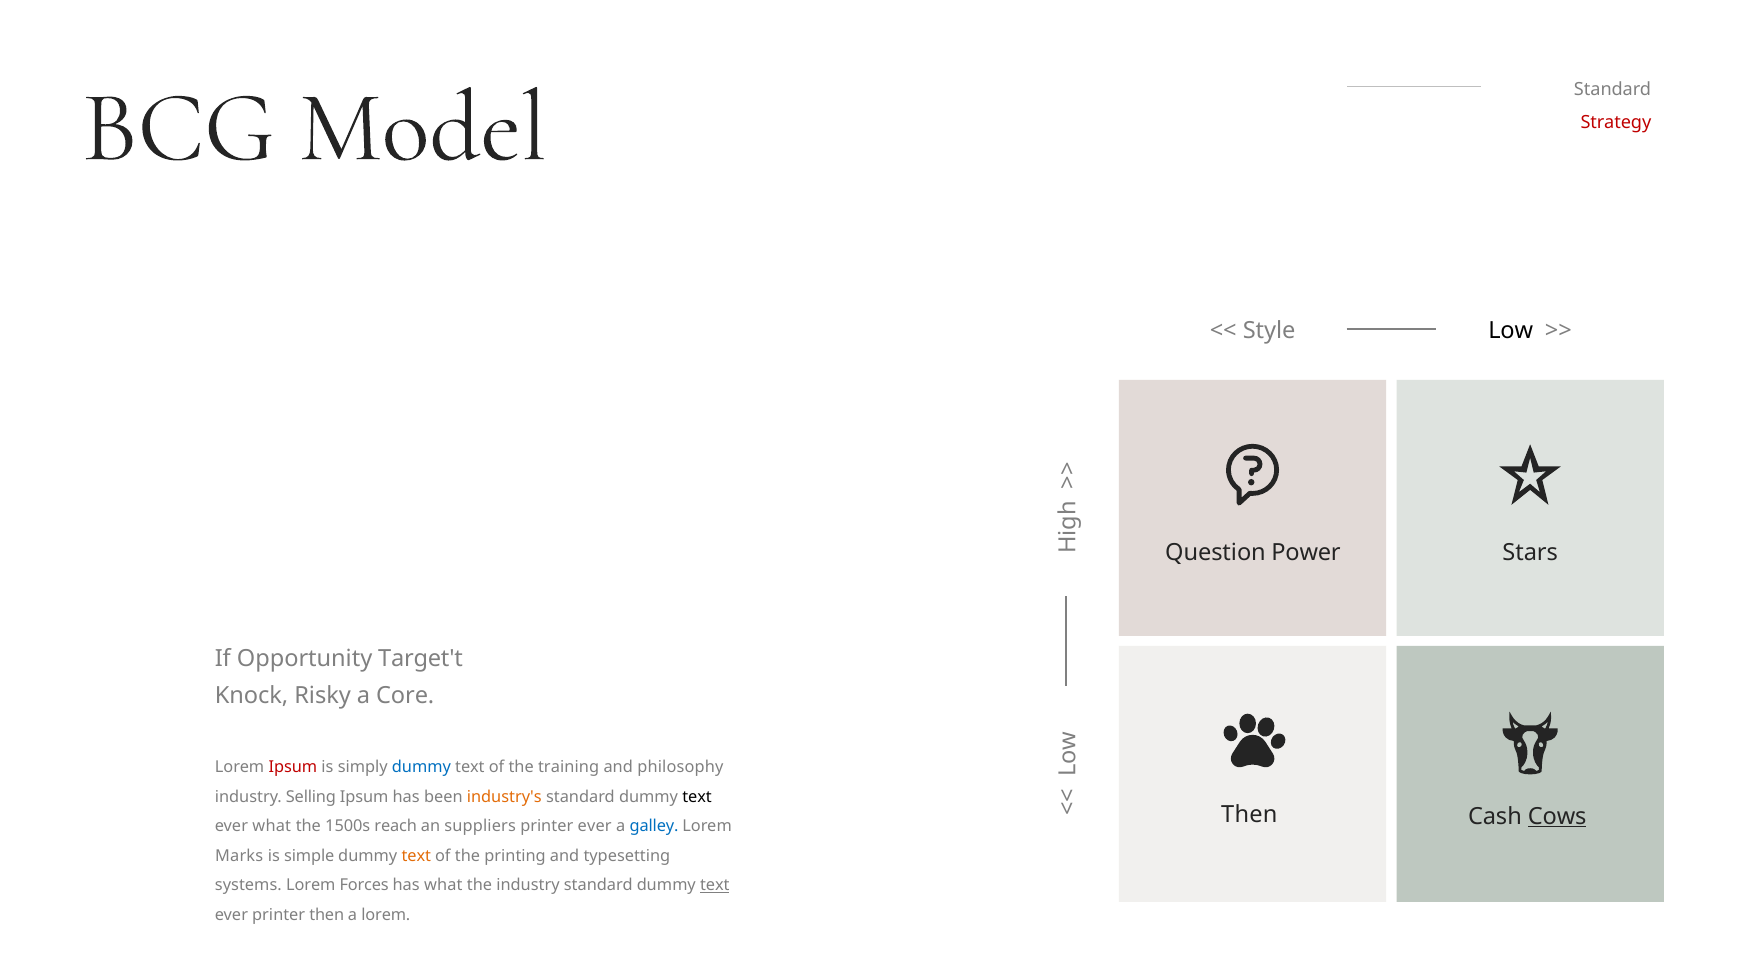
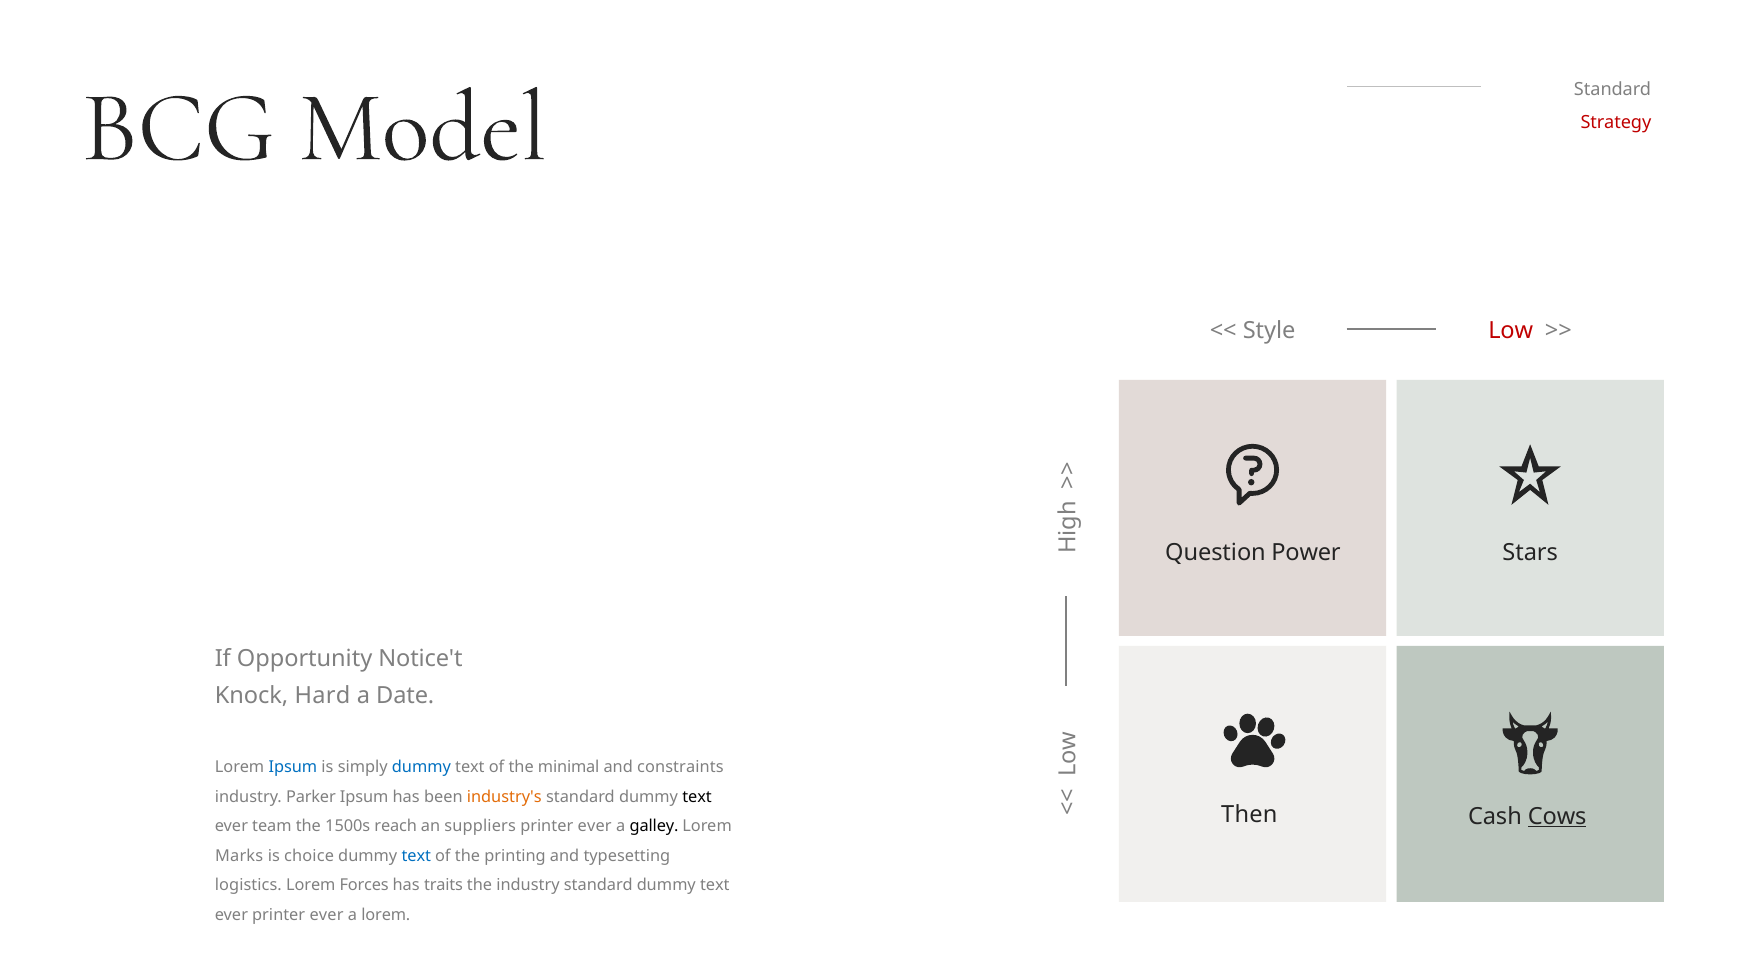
Low colour: black -> red
Target't: Target't -> Notice't
Risky: Risky -> Hard
Core: Core -> Date
Ipsum at (293, 768) colour: red -> blue
training: training -> minimal
philosophy: philosophy -> constraints
Selling: Selling -> Parker
ever what: what -> team
galley colour: blue -> black
simple: simple -> choice
text at (416, 856) colour: orange -> blue
systems: systems -> logistics
has what: what -> traits
text at (715, 886) underline: present -> none
ever printer then: then -> ever
